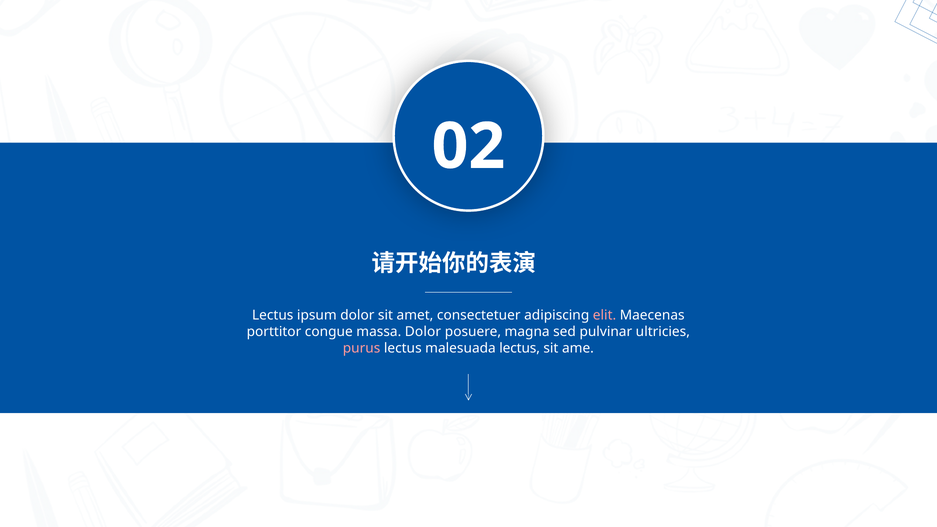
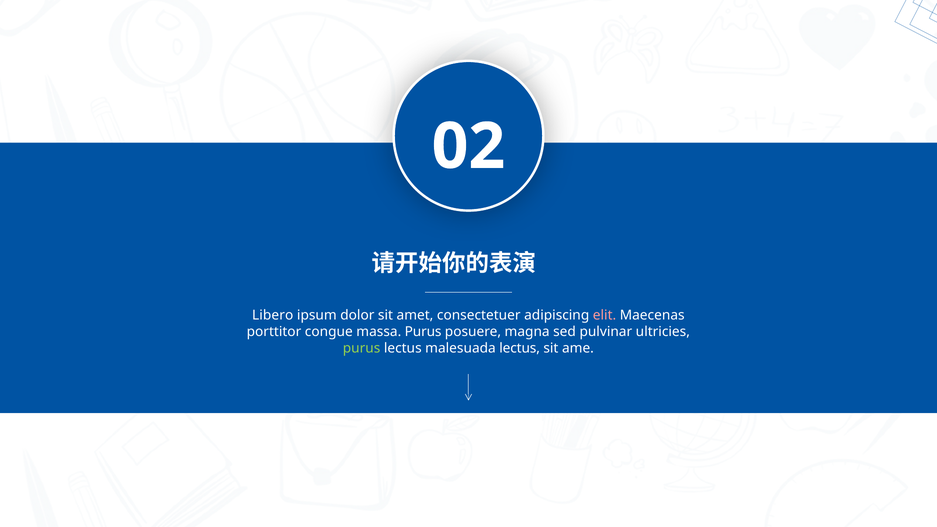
Lectus at (273, 315): Lectus -> Libero
massa Dolor: Dolor -> Purus
purus at (362, 348) colour: pink -> light green
